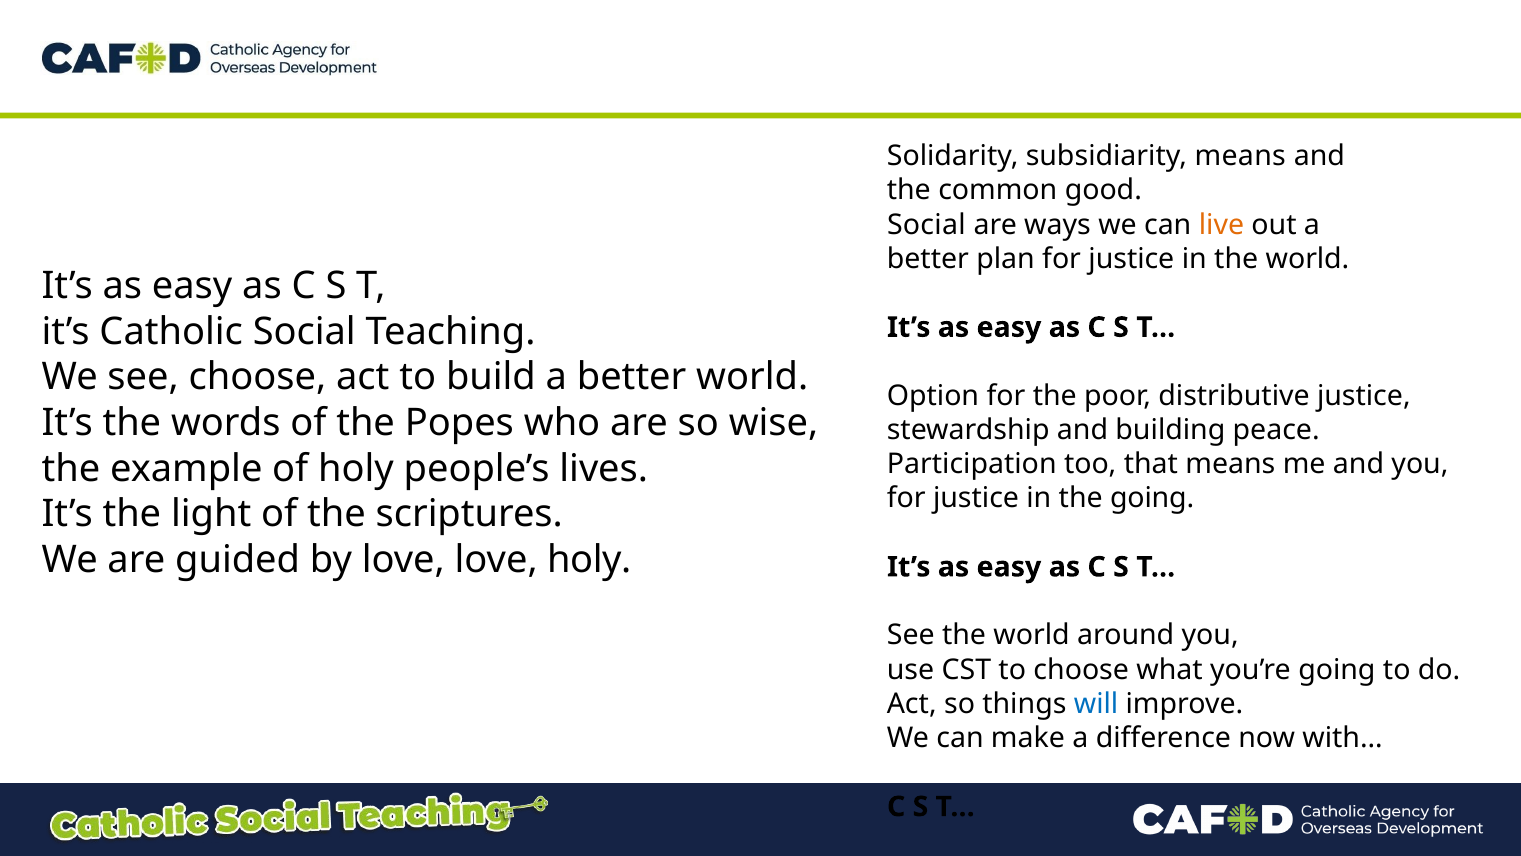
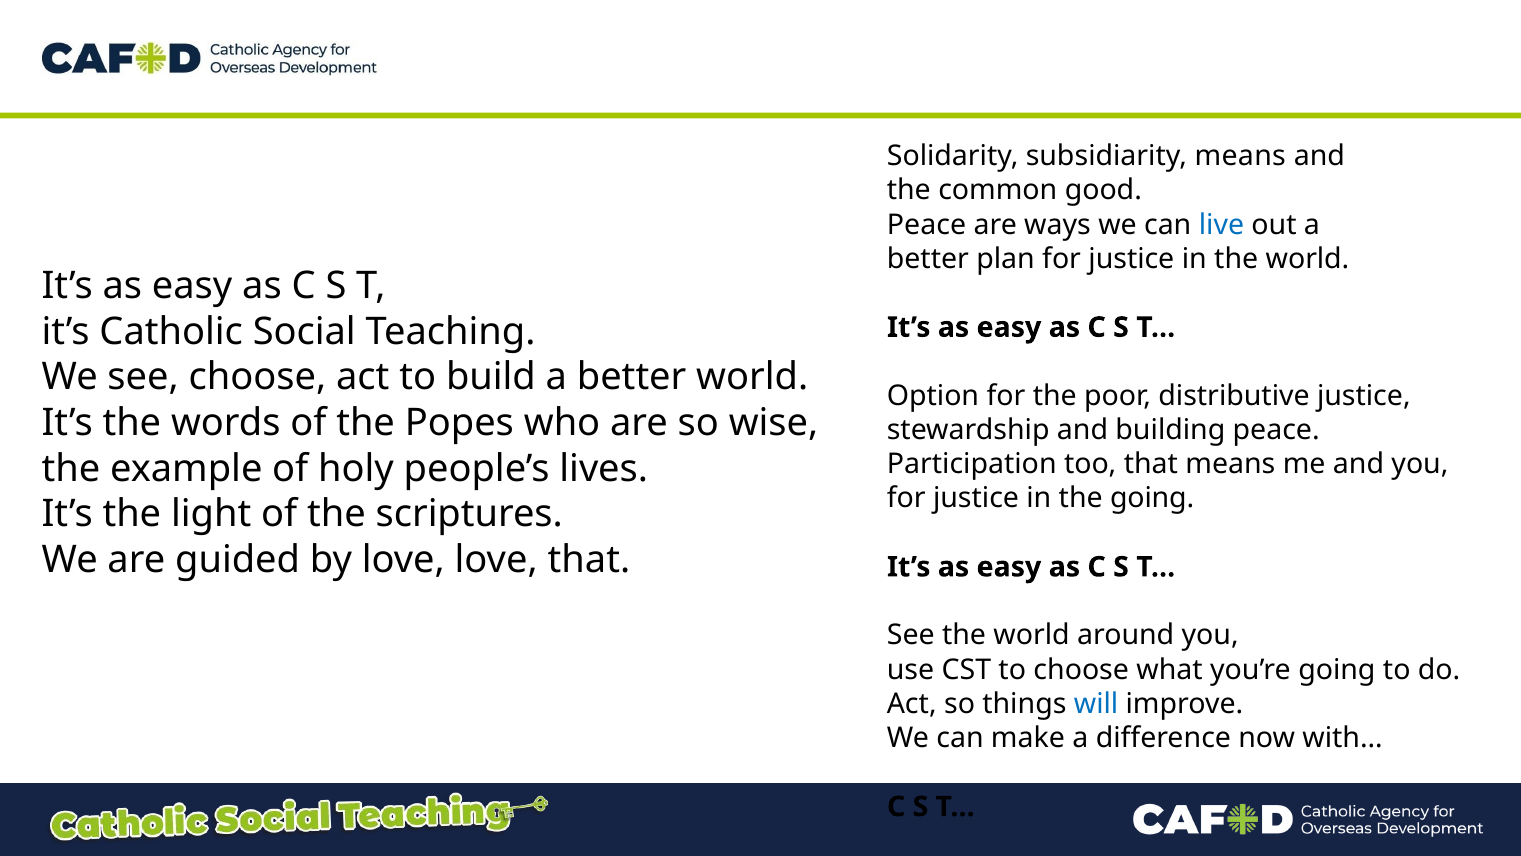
Social at (926, 225): Social -> Peace
live colour: orange -> blue
love holy: holy -> that
